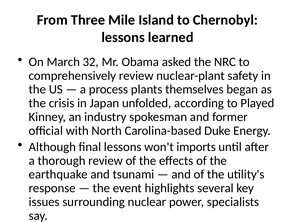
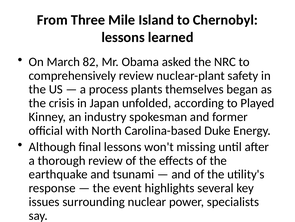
32: 32 -> 82
imports: imports -> missing
